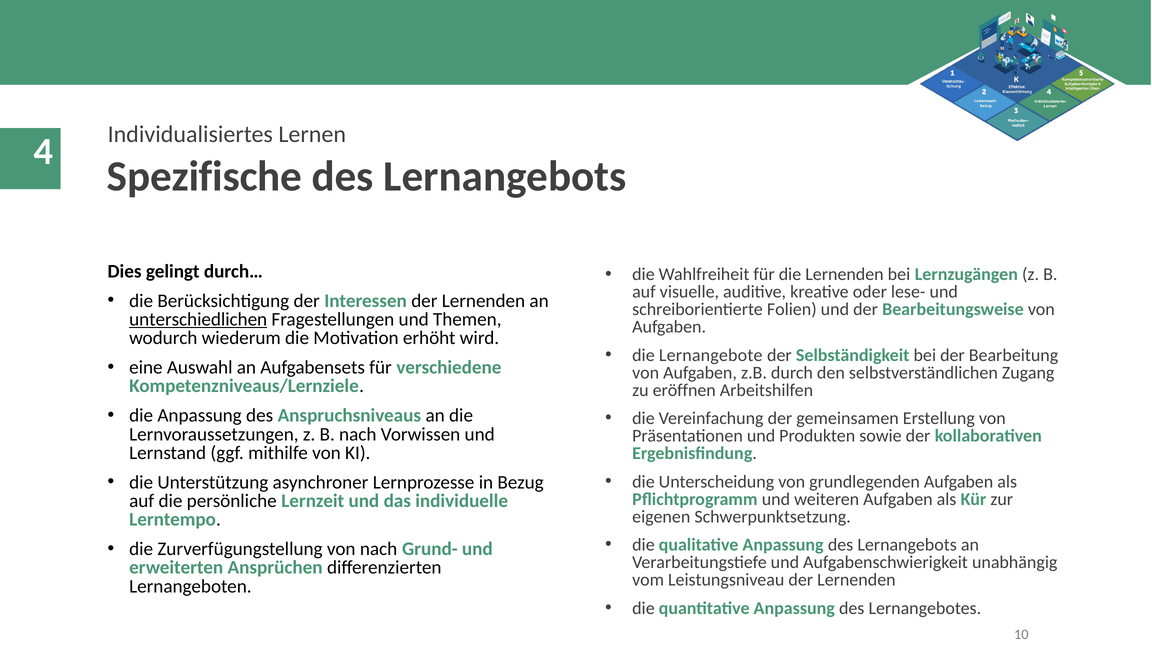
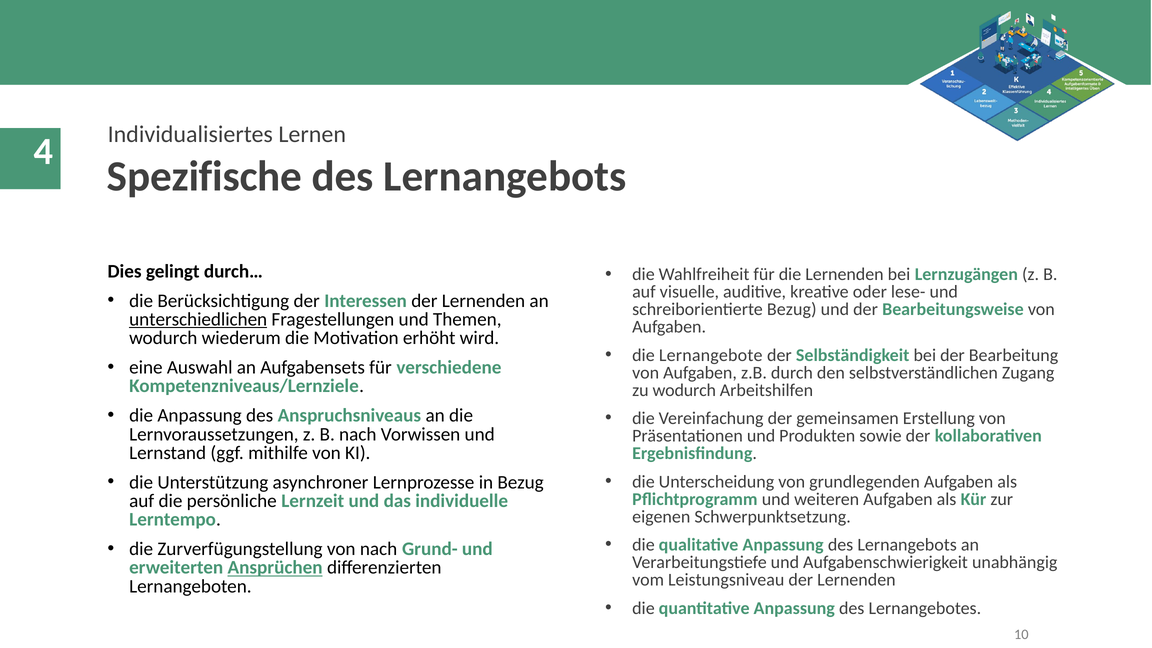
schreiborientierte Folien: Folien -> Bezug
zu eröffnen: eröffnen -> wodurch
Ansprüchen underline: none -> present
